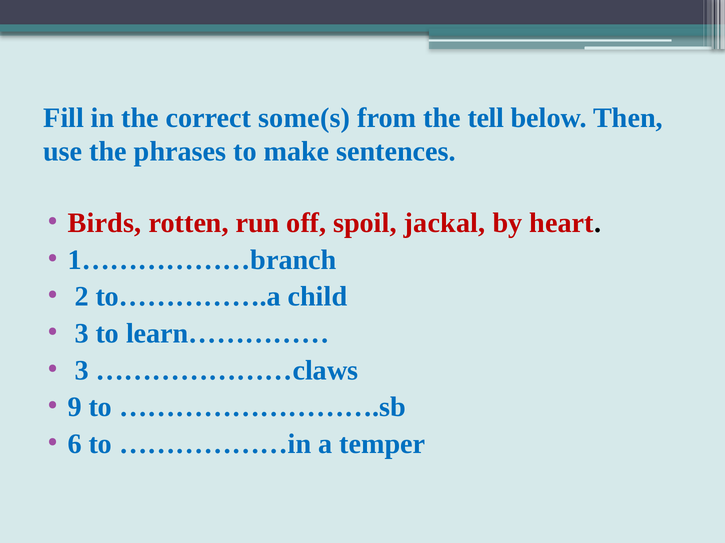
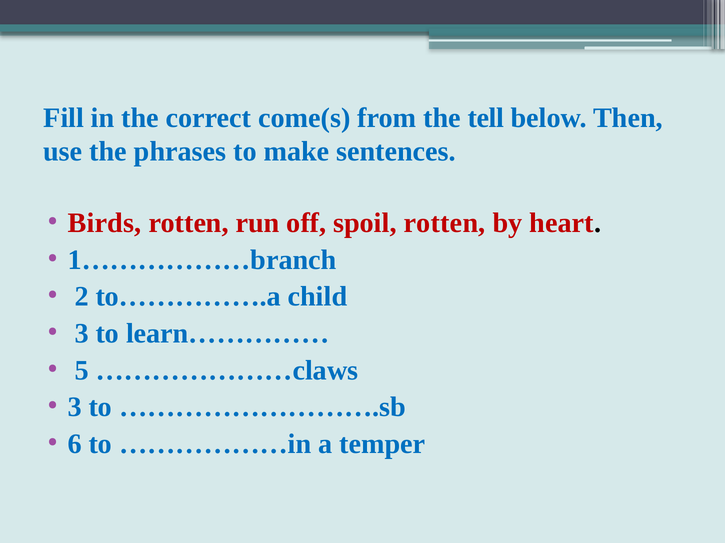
some(s: some(s -> come(s
spoil jackal: jackal -> rotten
3 at (82, 371): 3 -> 5
9 at (75, 408): 9 -> 3
